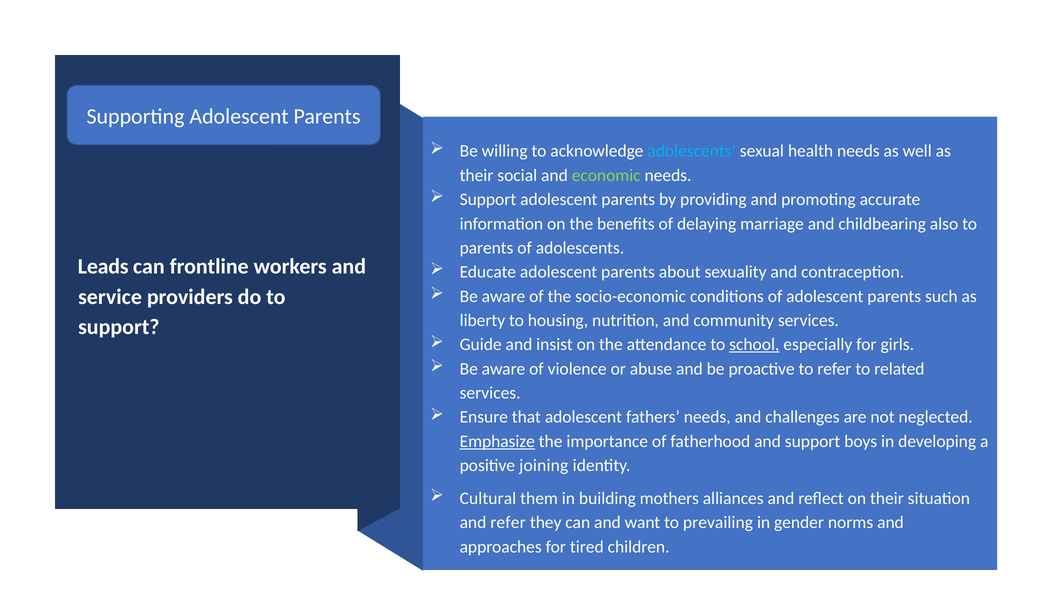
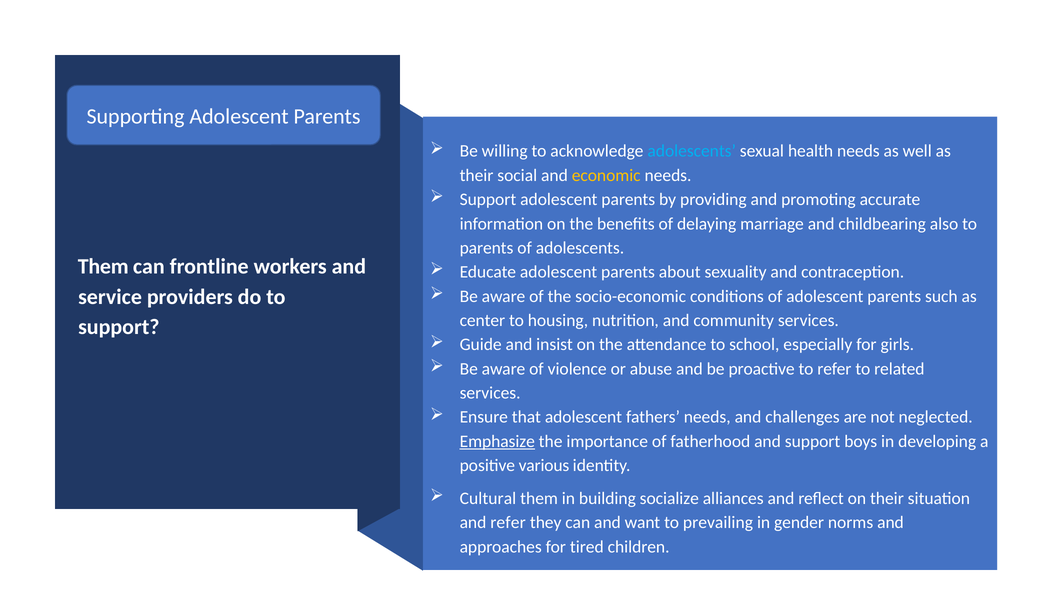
economic colour: light green -> yellow
Leads at (103, 266): Leads -> Them
liberty: liberty -> center
school underline: present -> none
joining: joining -> various
mothers: mothers -> socialize
